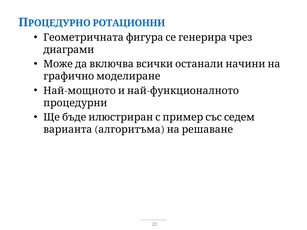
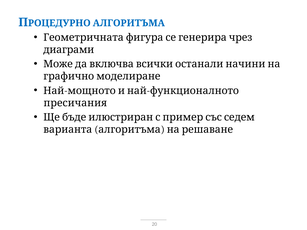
РОТАЦИОННИ at (129, 23): РОТАЦИОННИ -> АЛГОРИТЪМА
процедурни: процедурни -> пресичания
